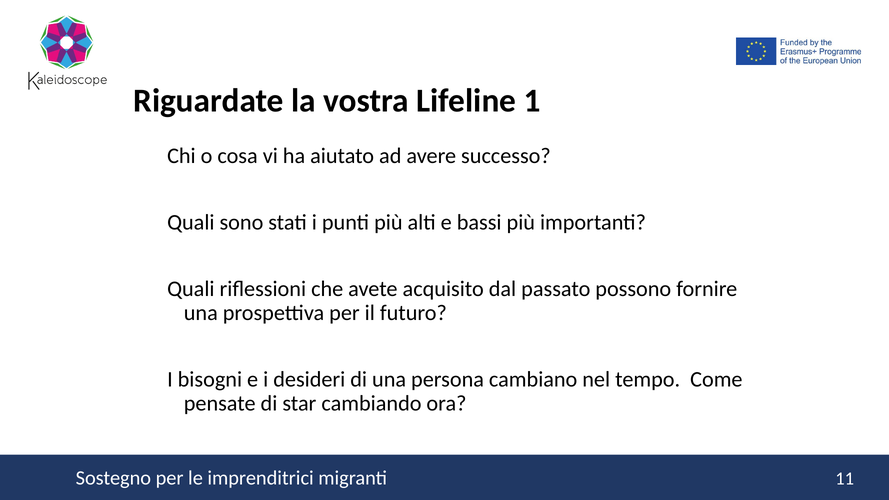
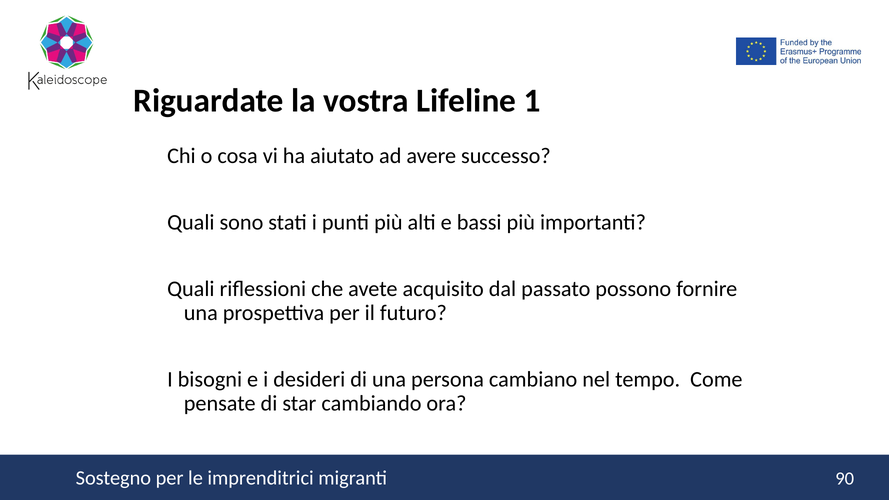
11: 11 -> 90
